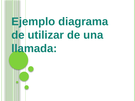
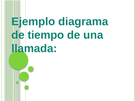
utilizar: utilizar -> tiempo
